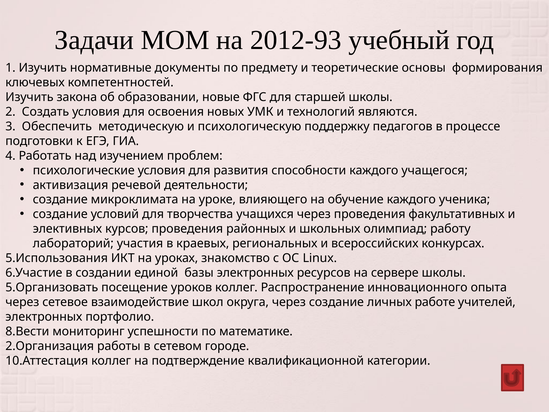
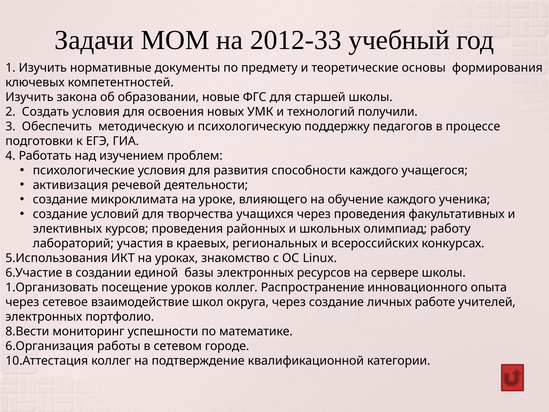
2012-93: 2012-93 -> 2012-33
являются: являются -> получили
5.Организовать: 5.Организовать -> 1.Организовать
2.Организация: 2.Организация -> 6.Организация
